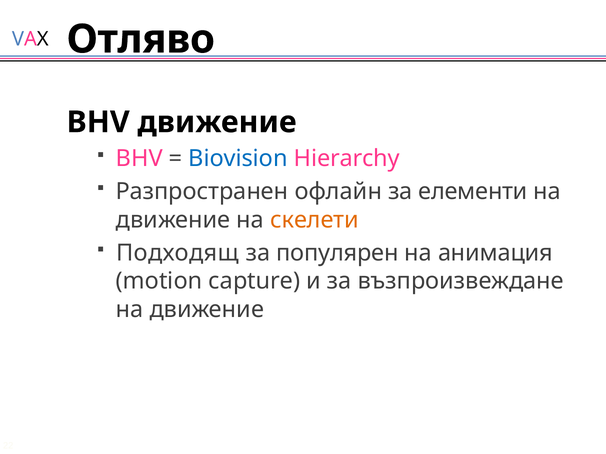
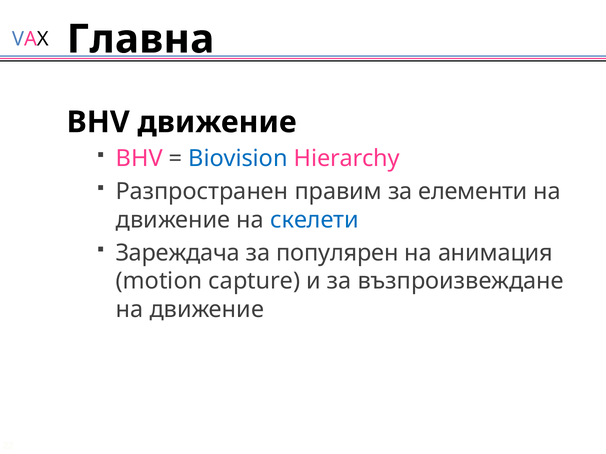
Отляво: Отляво -> Главна
офлайн: офлайн -> правим
скелети colour: orange -> blue
Подходящ: Подходящ -> Зареждача
